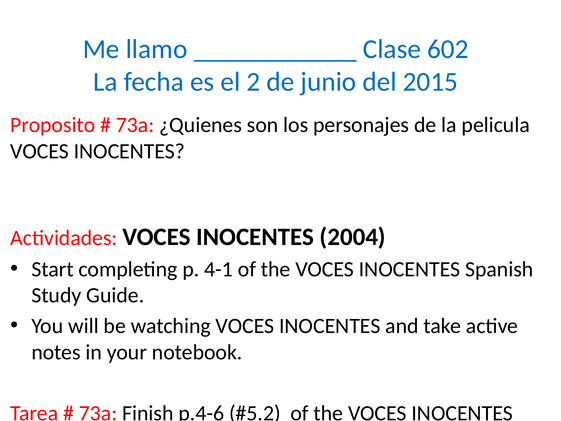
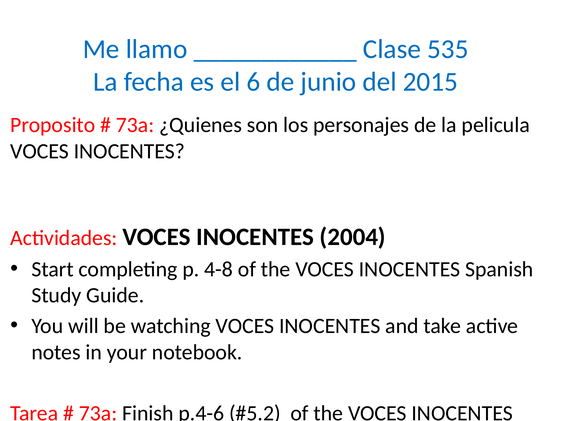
602: 602 -> 535
2: 2 -> 6
4-1: 4-1 -> 4-8
